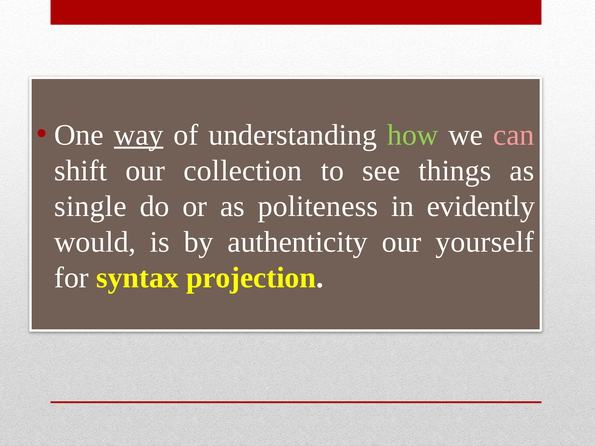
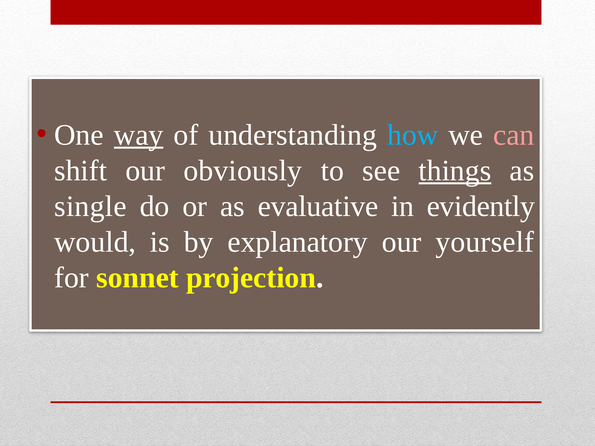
how colour: light green -> light blue
collection: collection -> obviously
things underline: none -> present
politeness: politeness -> evaluative
authenticity: authenticity -> explanatory
syntax: syntax -> sonnet
